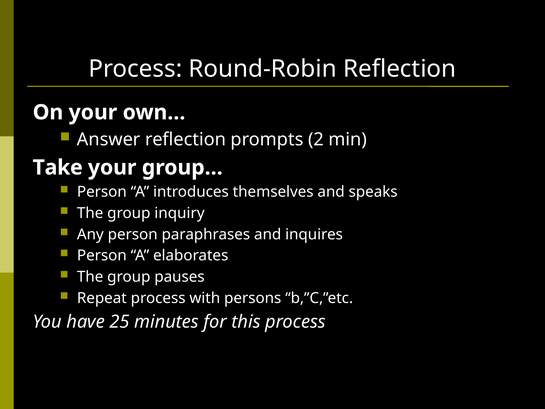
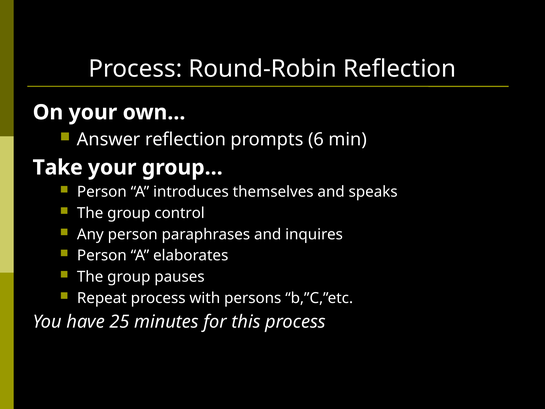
2: 2 -> 6
inquiry: inquiry -> control
